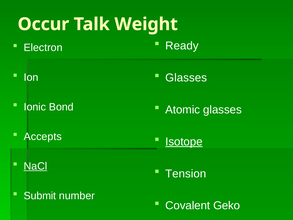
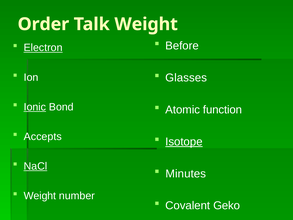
Occur: Occur -> Order
Ready: Ready -> Before
Electron underline: none -> present
Ionic underline: none -> present
Atomic glasses: glasses -> function
Tension: Tension -> Minutes
Submit at (40, 196): Submit -> Weight
